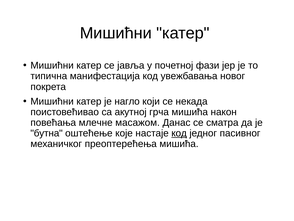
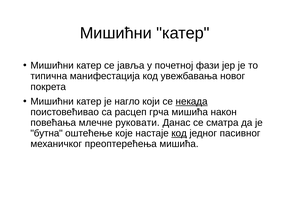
некада underline: none -> present
акутној: акутној -> расцеп
масажом: масажом -> руковати
